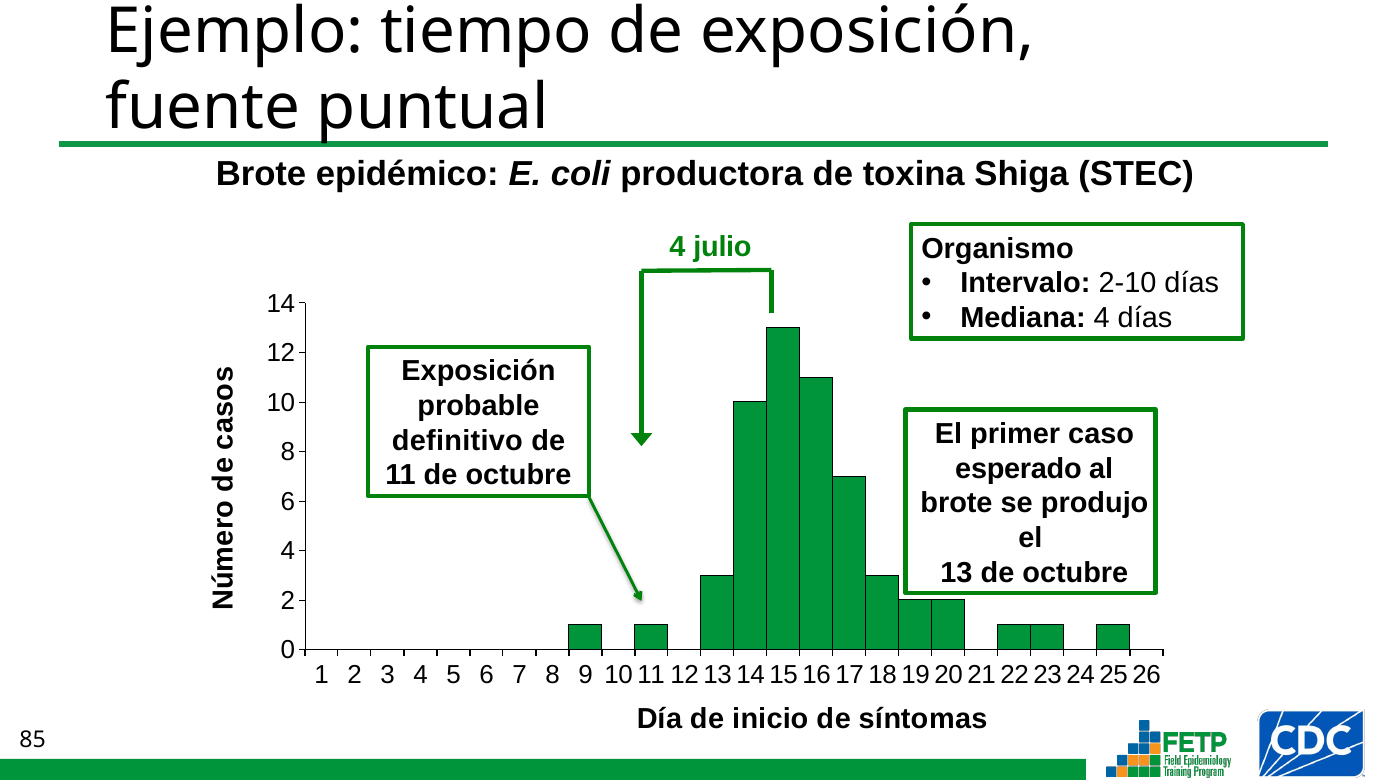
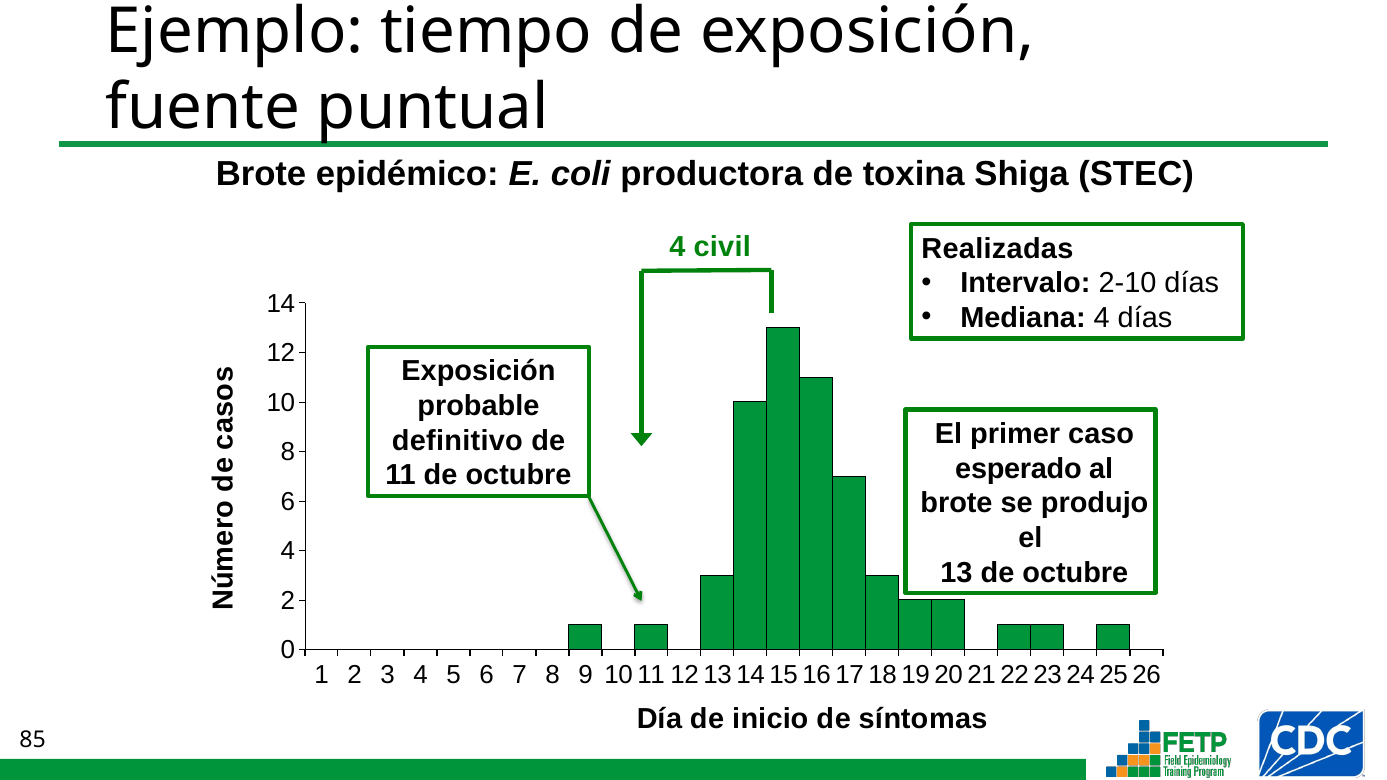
julio: julio -> civil
Organismo: Organismo -> Realizadas
